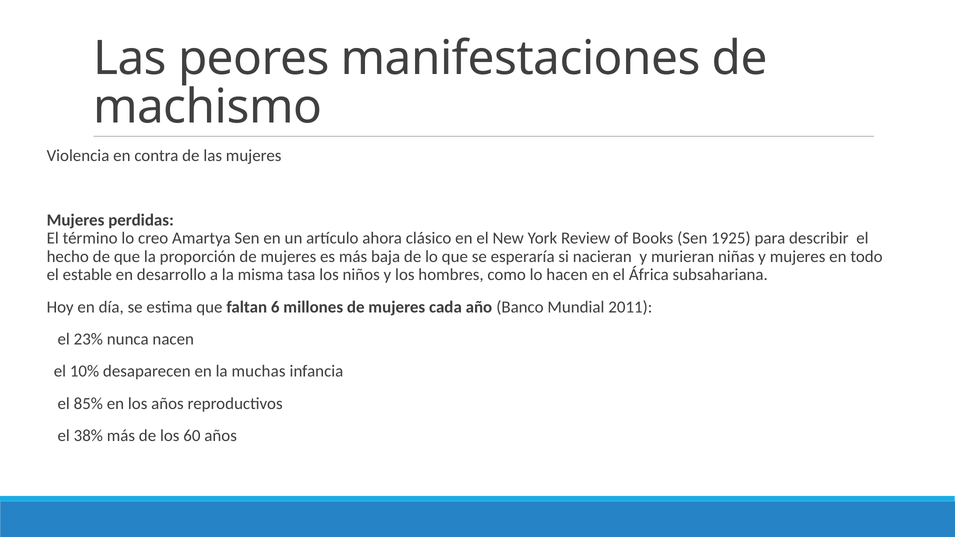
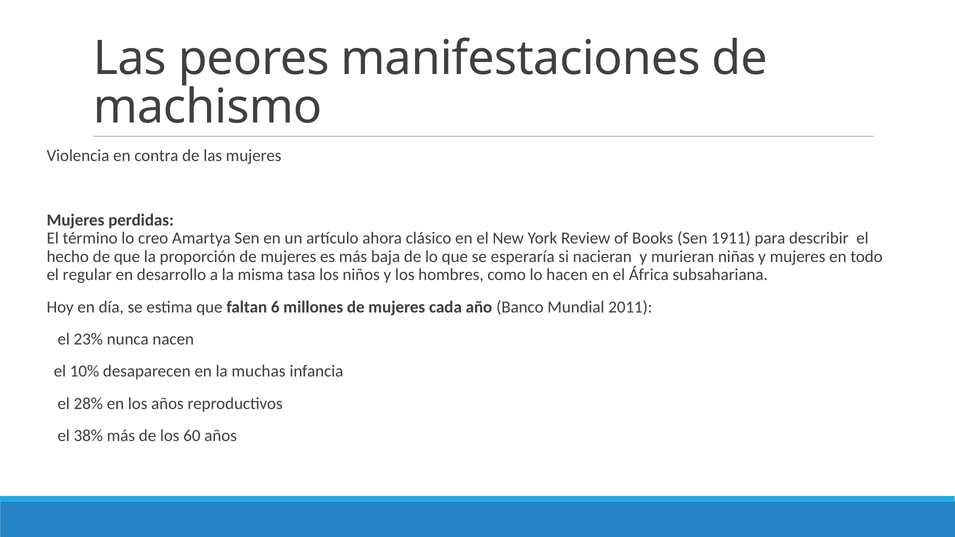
1925: 1925 -> 1911
estable: estable -> regular
85%: 85% -> 28%
